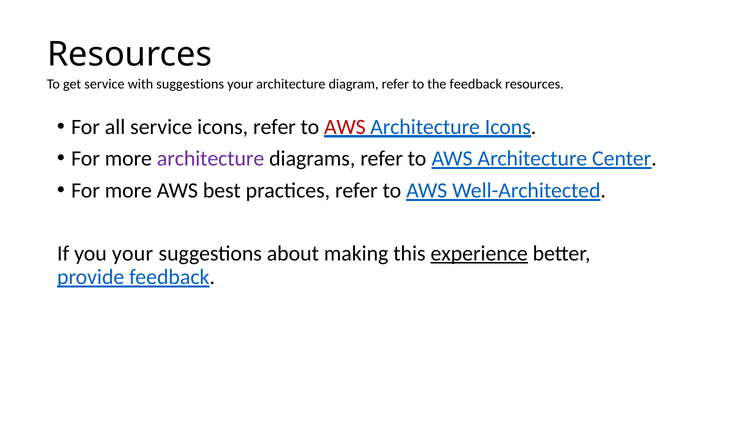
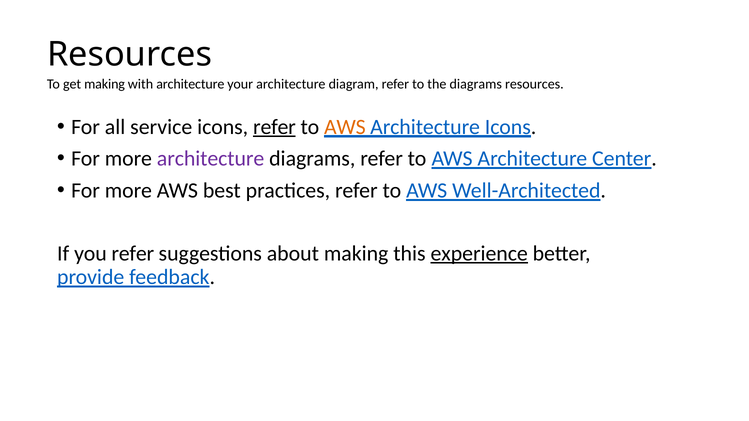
get service: service -> making
with suggestions: suggestions -> architecture
the feedback: feedback -> diagrams
refer at (274, 127) underline: none -> present
AWS at (345, 127) colour: red -> orange
you your: your -> refer
